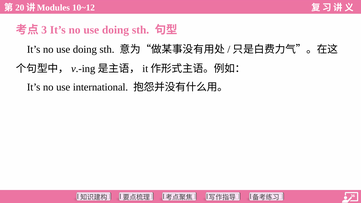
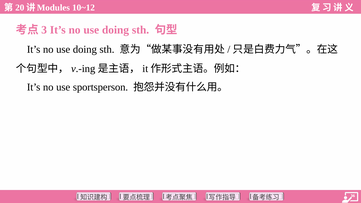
international: international -> sportsperson
